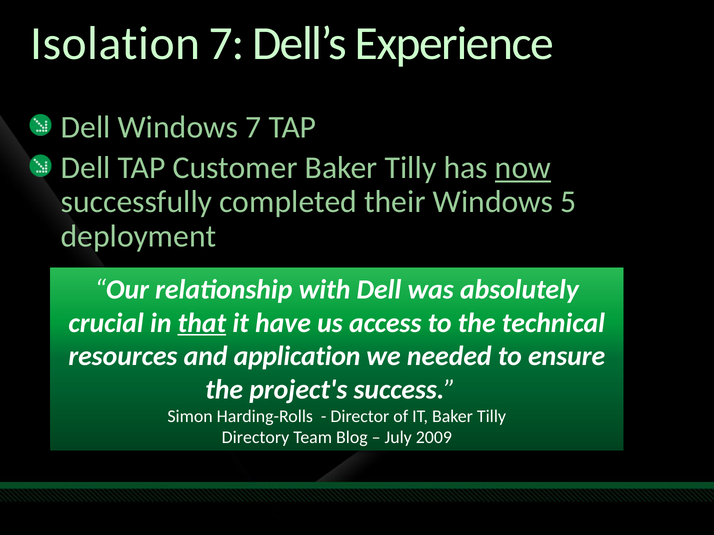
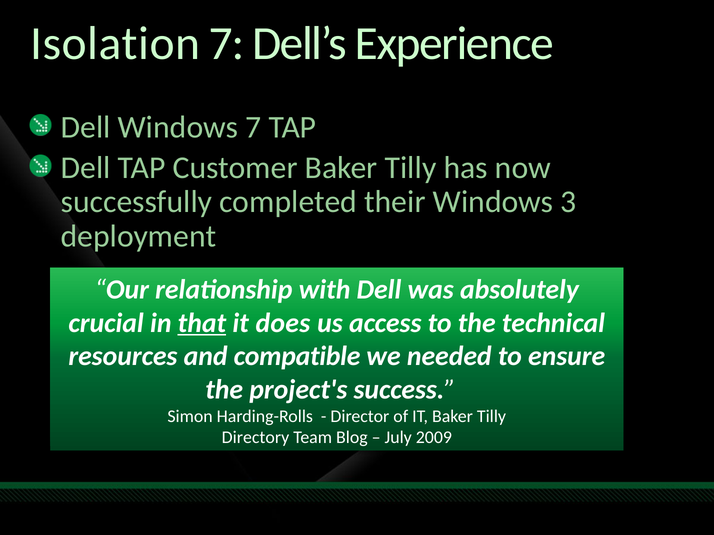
now underline: present -> none
5: 5 -> 3
have: have -> does
application: application -> compatible
